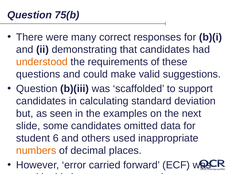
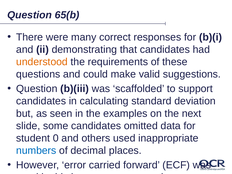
75(b: 75(b -> 65(b
6: 6 -> 0
numbers colour: orange -> blue
